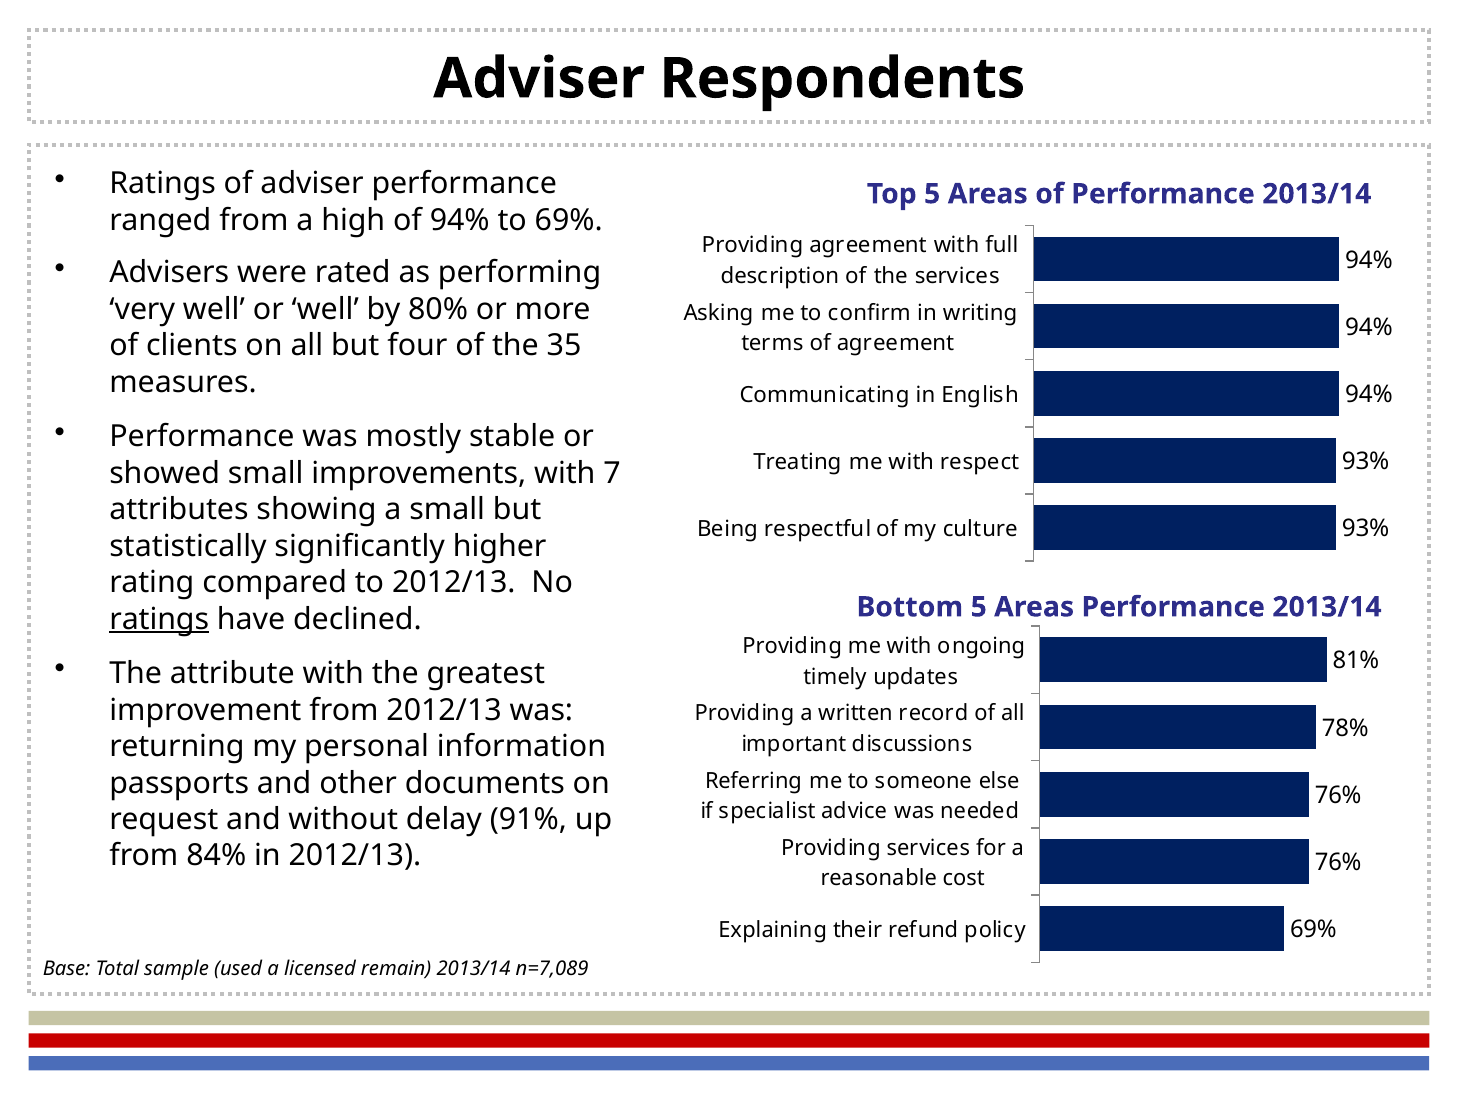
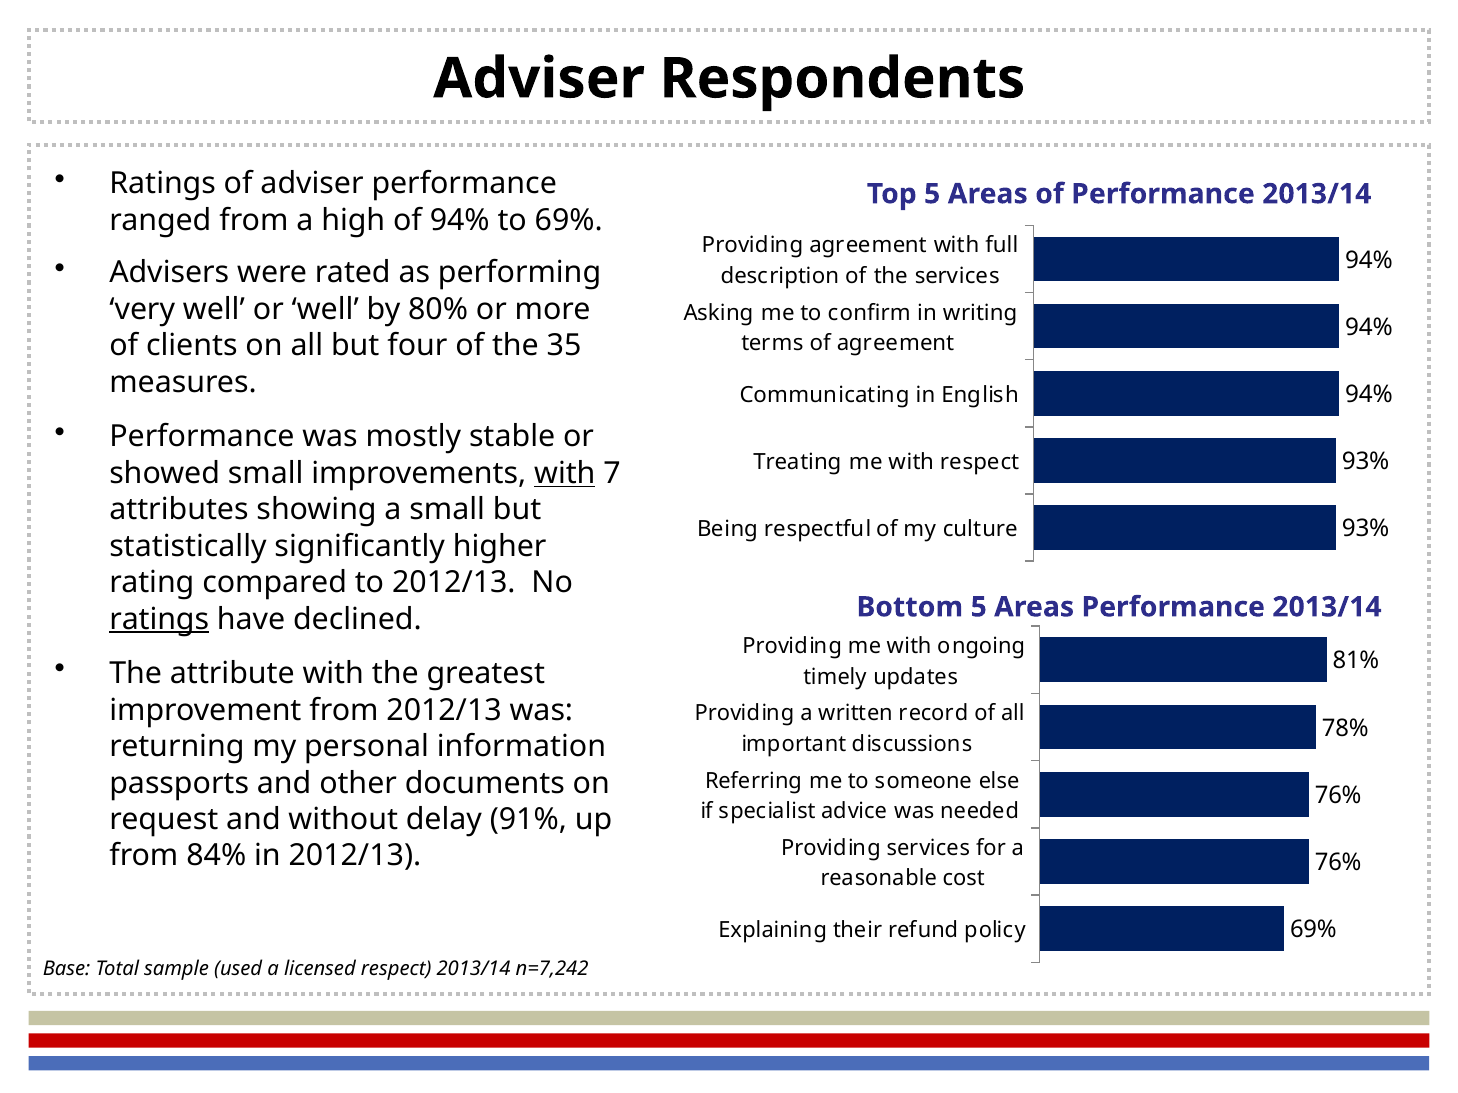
with at (565, 474) underline: none -> present
licensed remain: remain -> respect
n=7,089: n=7,089 -> n=7,242
